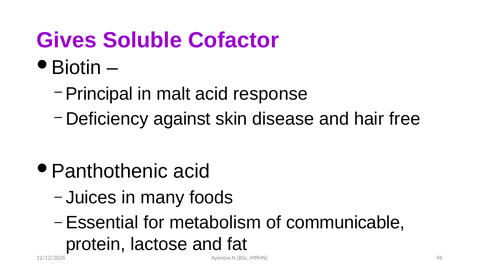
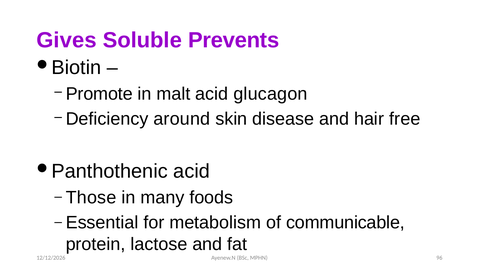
Cofactor: Cofactor -> Prevents
Principal: Principal -> Promote
response: response -> glucagon
against: against -> around
Juices: Juices -> Those
